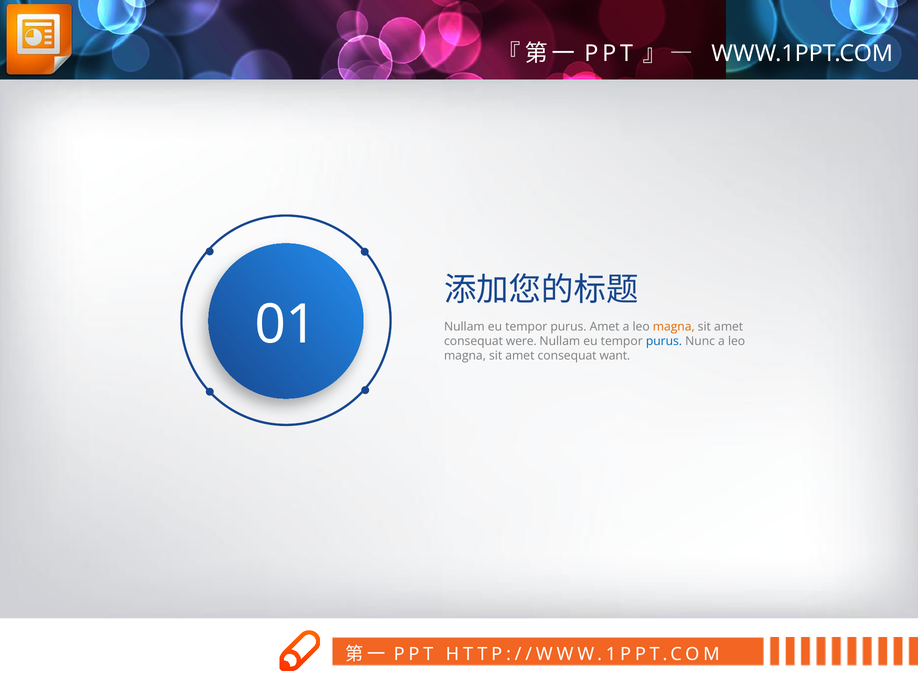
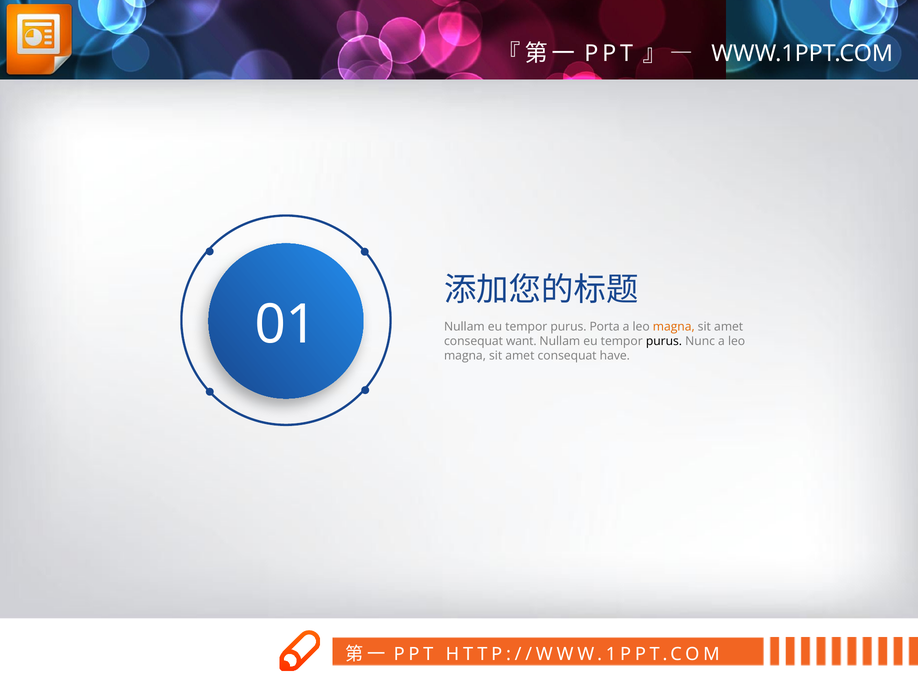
purus Amet: Amet -> Porta
were: were -> want
purus at (664, 341) colour: blue -> black
want: want -> have
